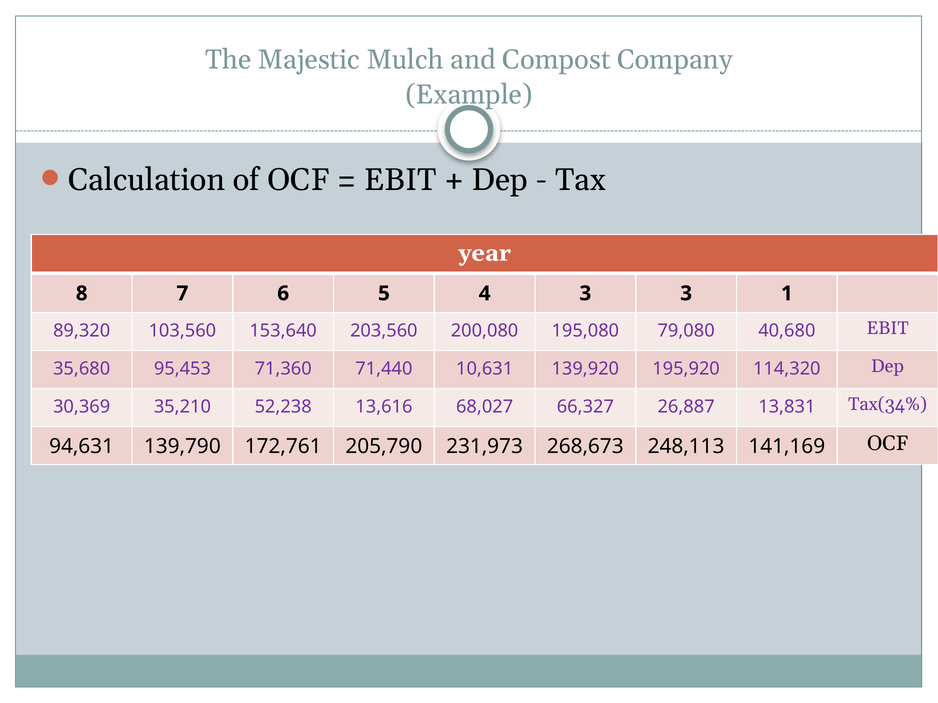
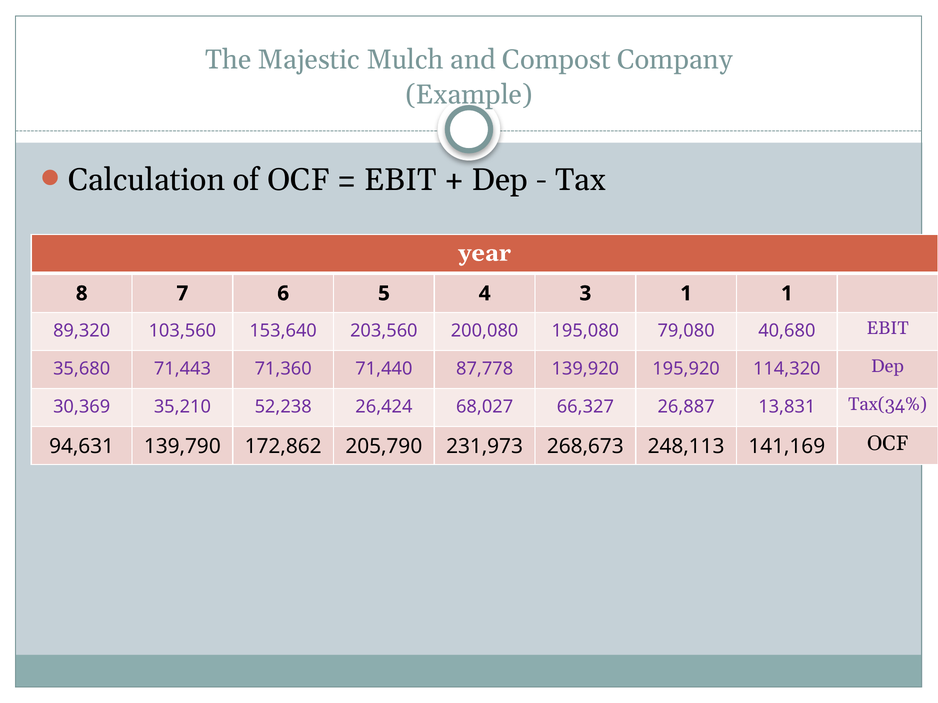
3 3: 3 -> 1
95,453: 95,453 -> 71,443
10,631: 10,631 -> 87,778
13,616: 13,616 -> 26,424
172,761: 172,761 -> 172,862
